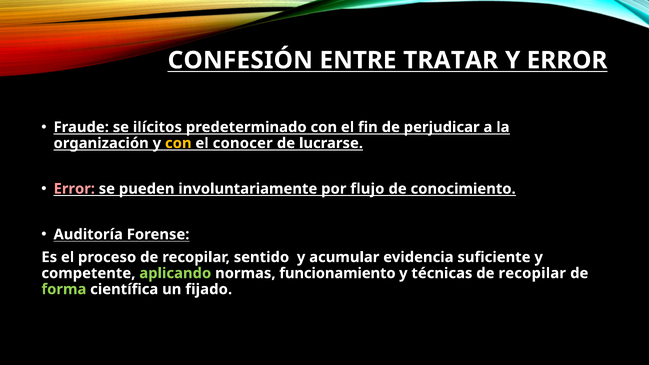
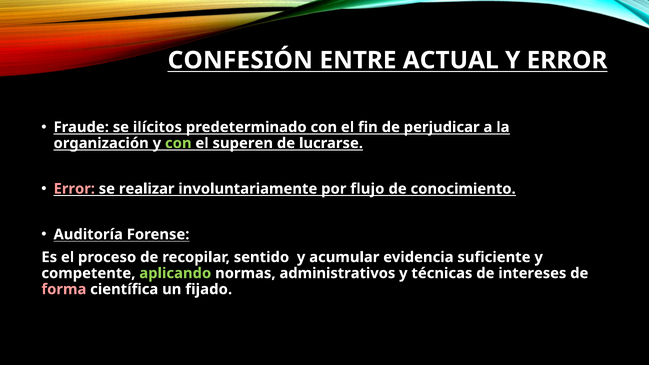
TRATAR: TRATAR -> ACTUAL
con at (178, 143) colour: yellow -> light green
conocer: conocer -> superen
pueden: pueden -> realizar
funcionamiento: funcionamiento -> administrativos
técnicas de recopilar: recopilar -> intereses
forma colour: light green -> pink
